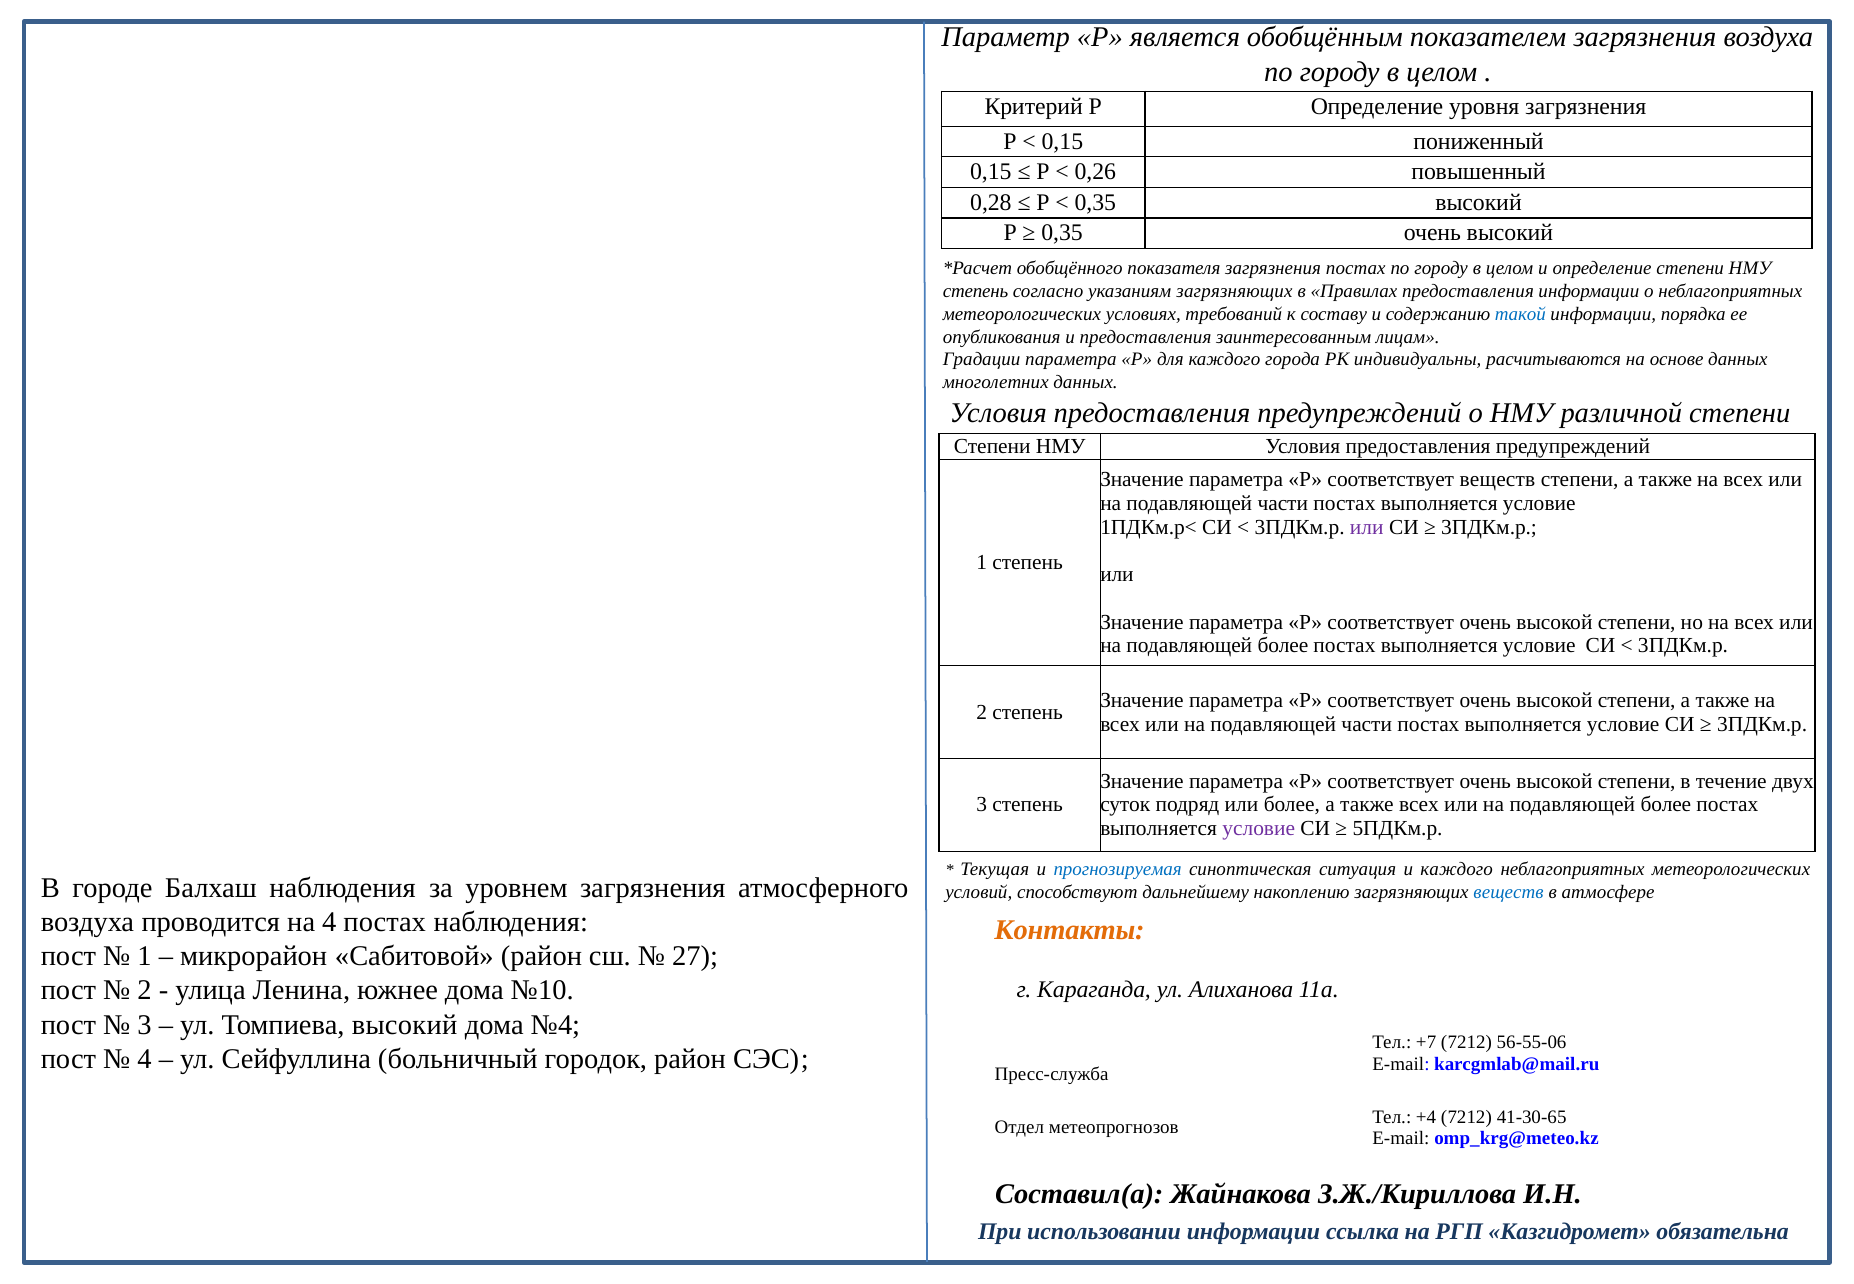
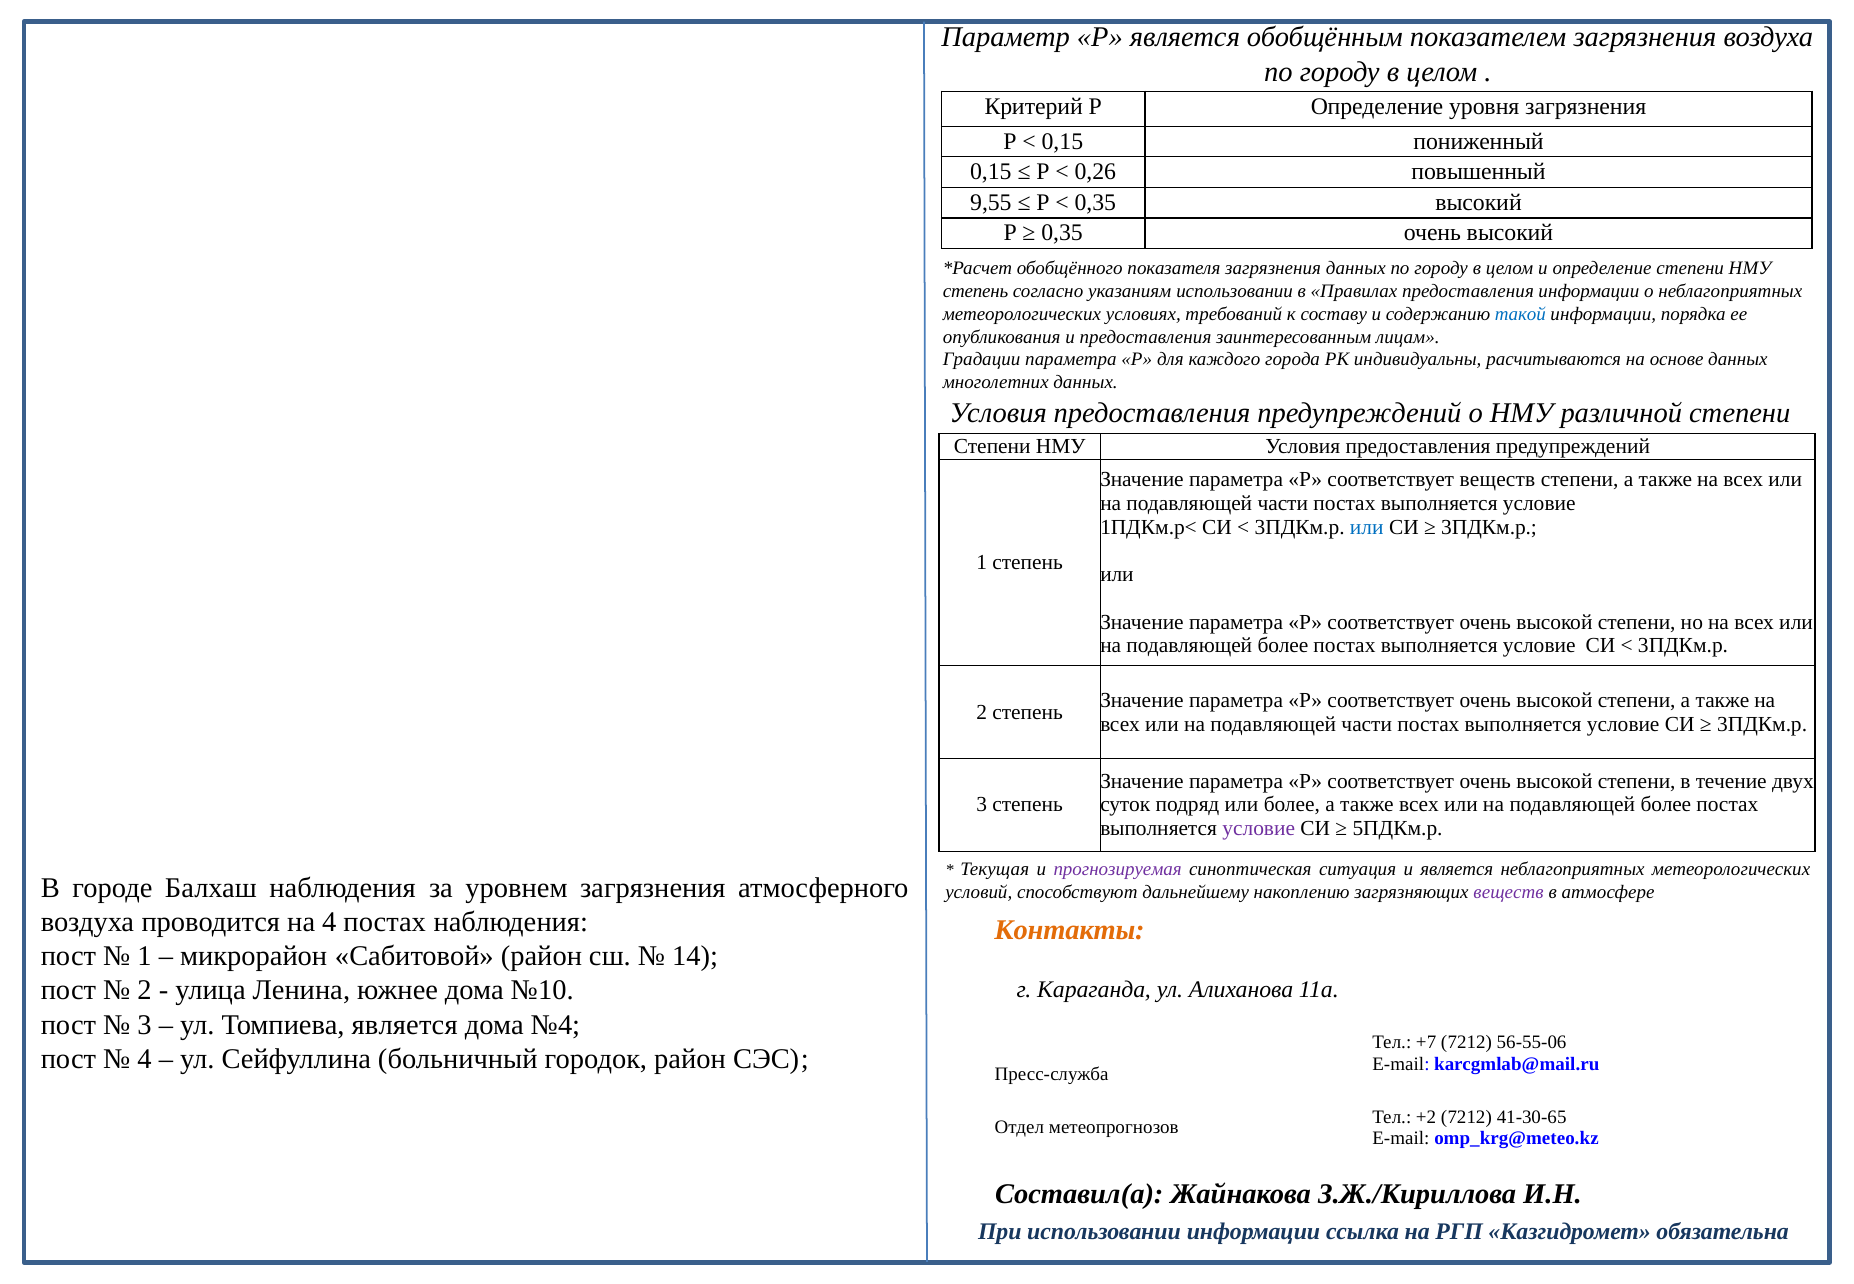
0,28: 0,28 -> 9,55
загрязнения постах: постах -> данных
указаниям загрязняющих: загрязняющих -> использовании
или at (1367, 527) colour: purple -> blue
прогнозируемая colour: blue -> purple
и каждого: каждого -> является
веществ at (1509, 892) colour: blue -> purple
27: 27 -> 14
Томпиева высокий: высокий -> является
+4: +4 -> +2
